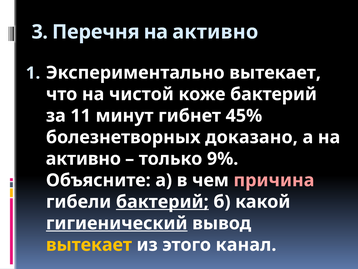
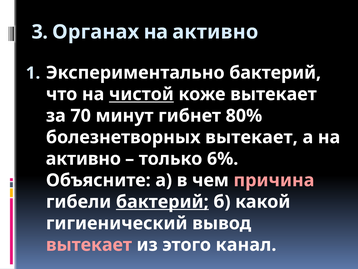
Перечня: Перечня -> Органах
Экспериментально вытекает: вытекает -> бактерий
чистой underline: none -> present
коже бактерий: бактерий -> вытекает
11: 11 -> 70
45%: 45% -> 80%
болезнетворных доказано: доказано -> вытекает
9%: 9% -> 6%
гигиенический underline: present -> none
вытекает at (89, 244) colour: yellow -> pink
